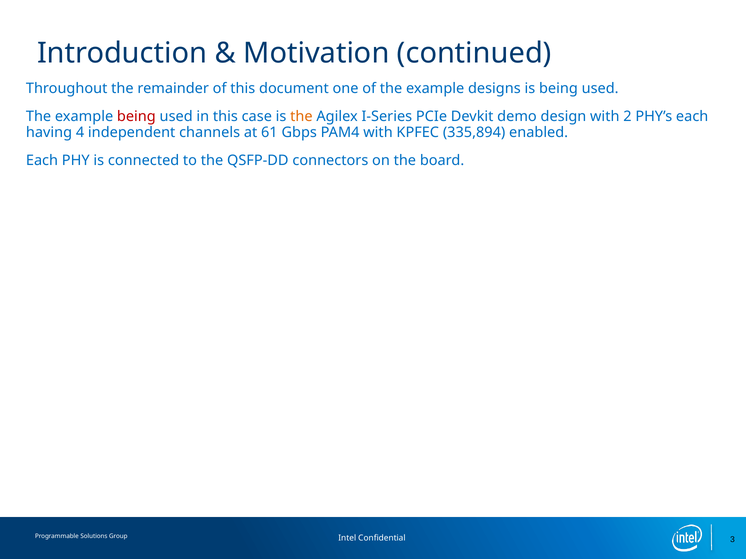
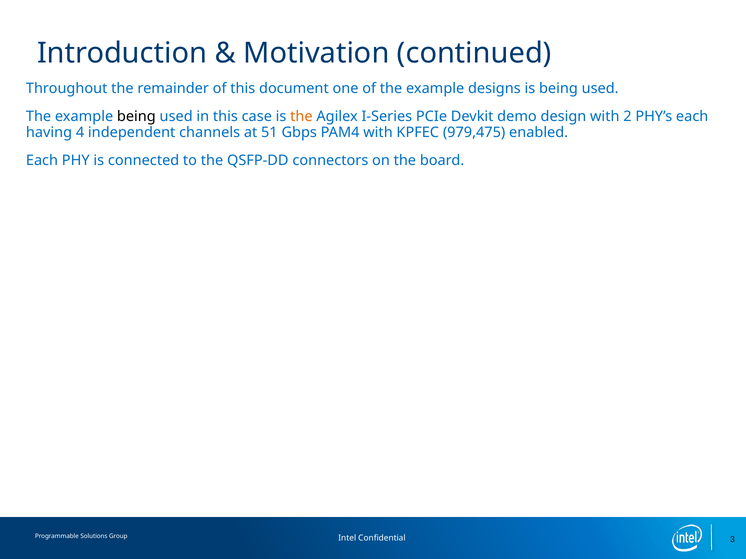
being at (136, 117) colour: red -> black
61: 61 -> 51
335,894: 335,894 -> 979,475
